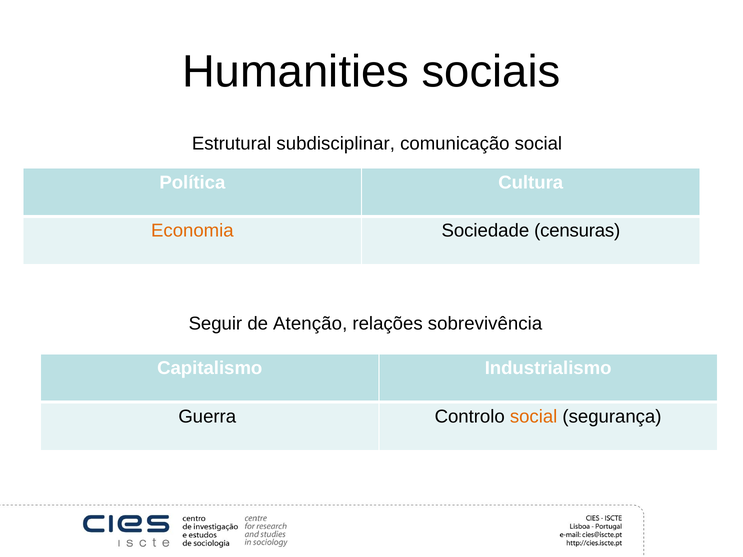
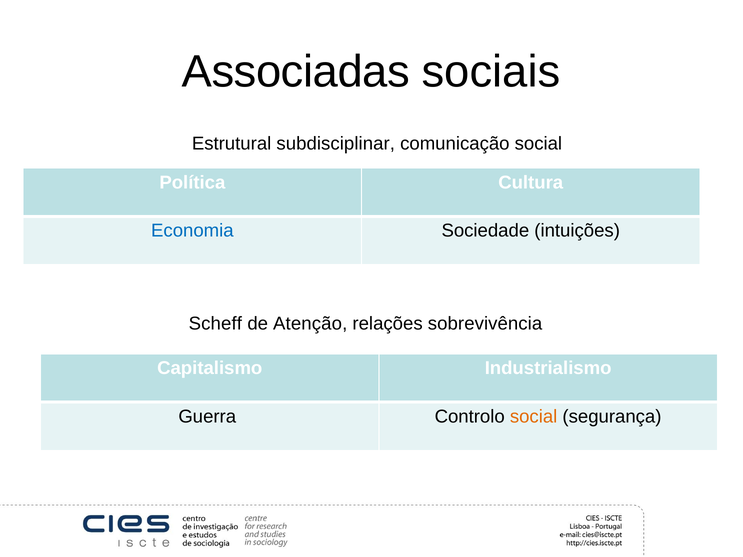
Humanities: Humanities -> Associadas
Economia colour: orange -> blue
censuras: censuras -> intuições
Seguir: Seguir -> Scheff
